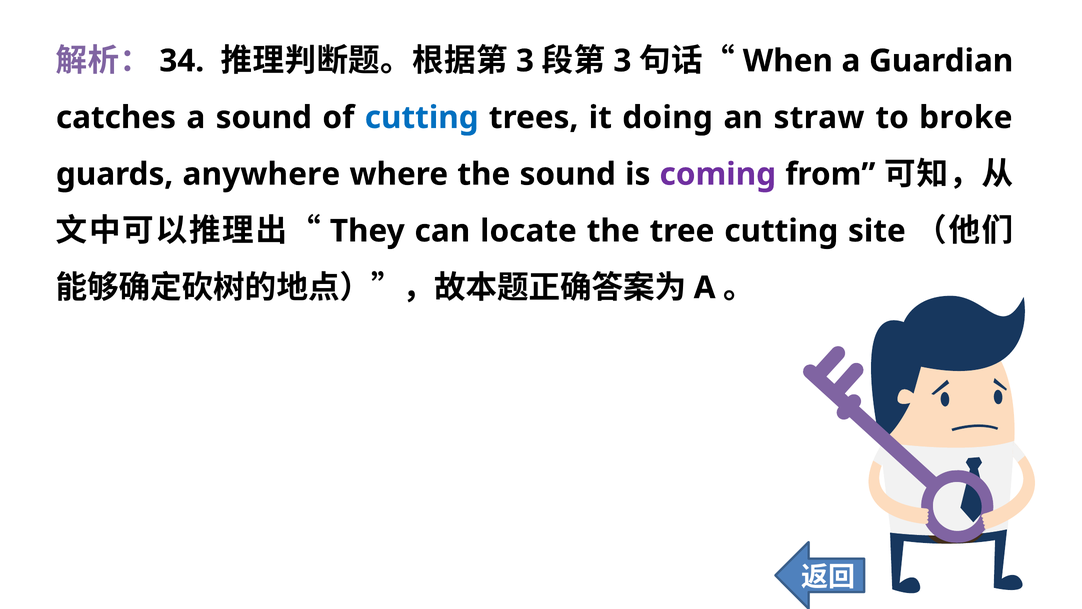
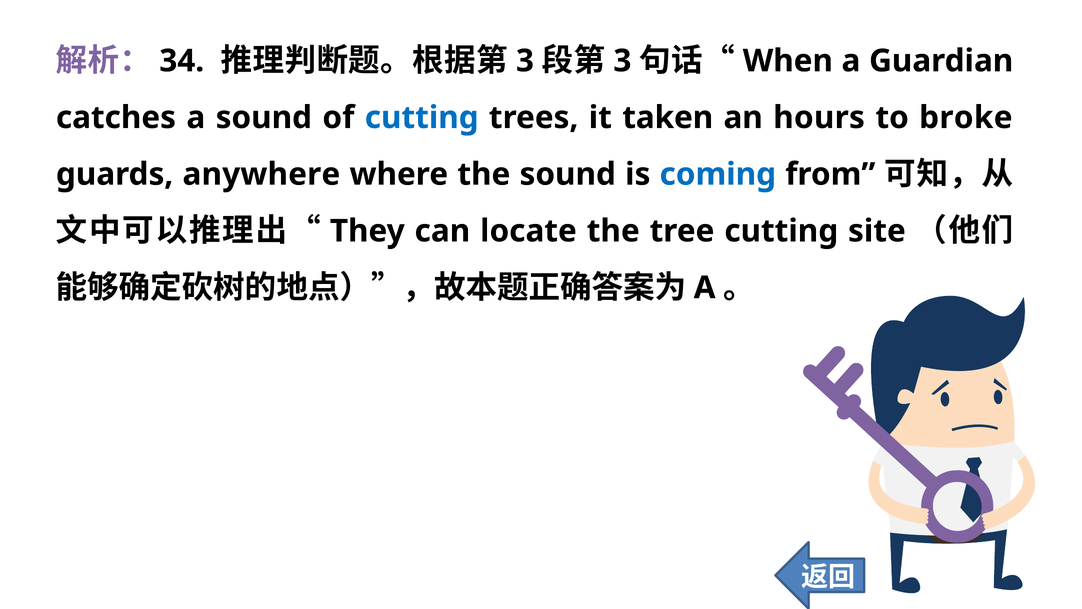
doing: doing -> taken
straw: straw -> hours
coming colour: purple -> blue
